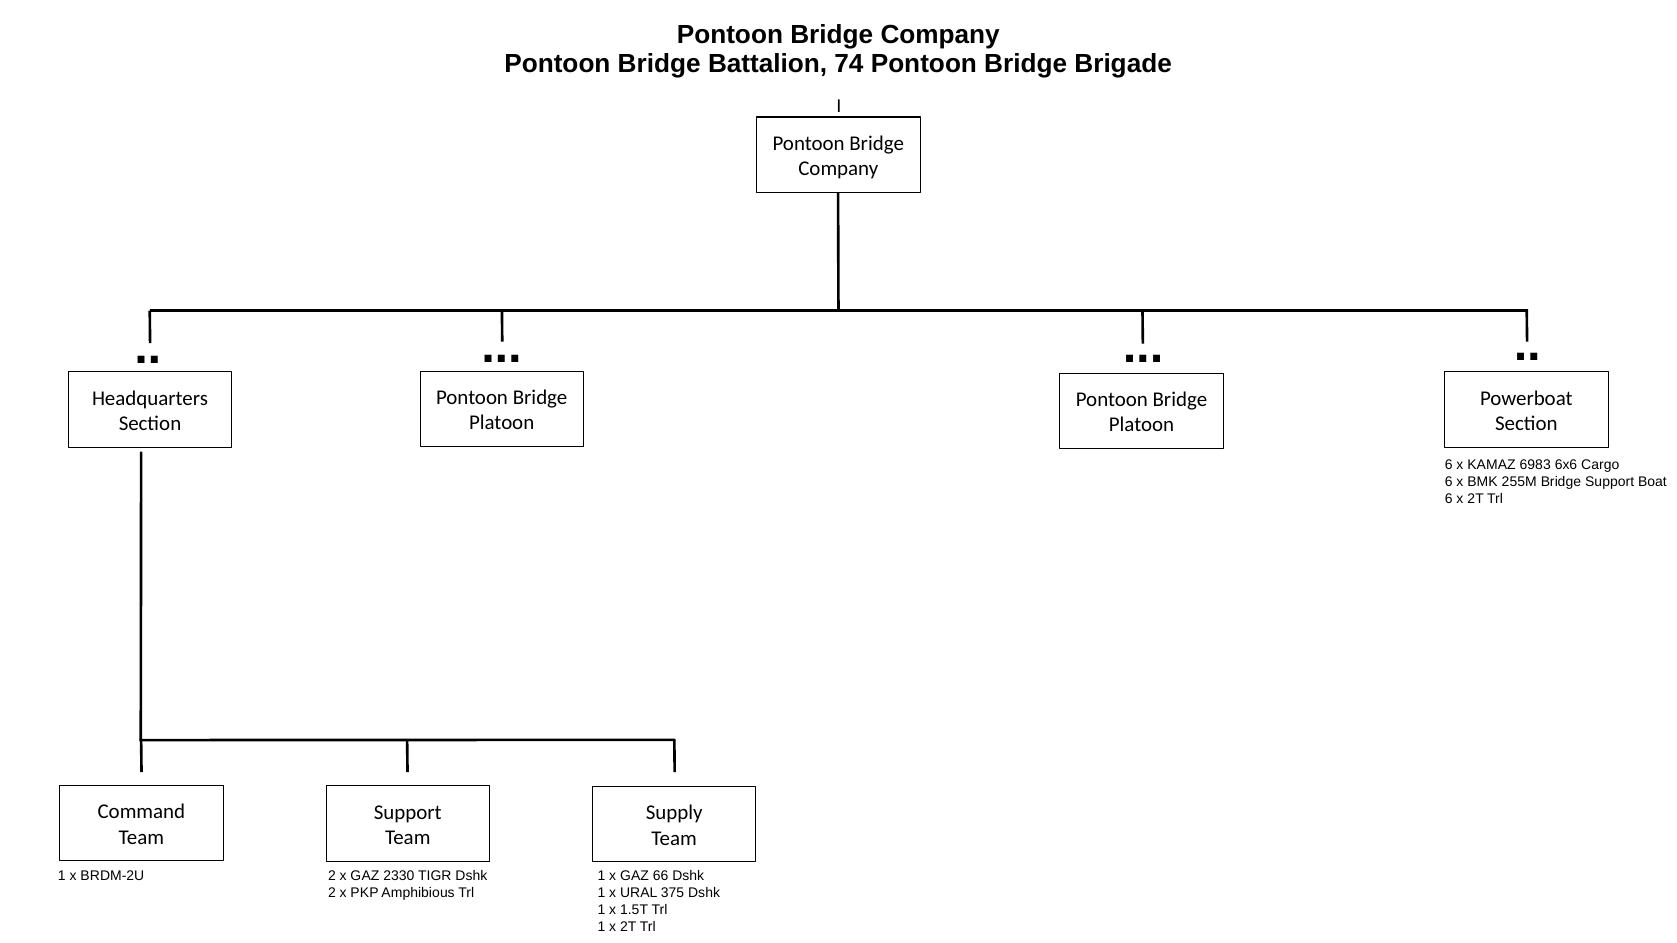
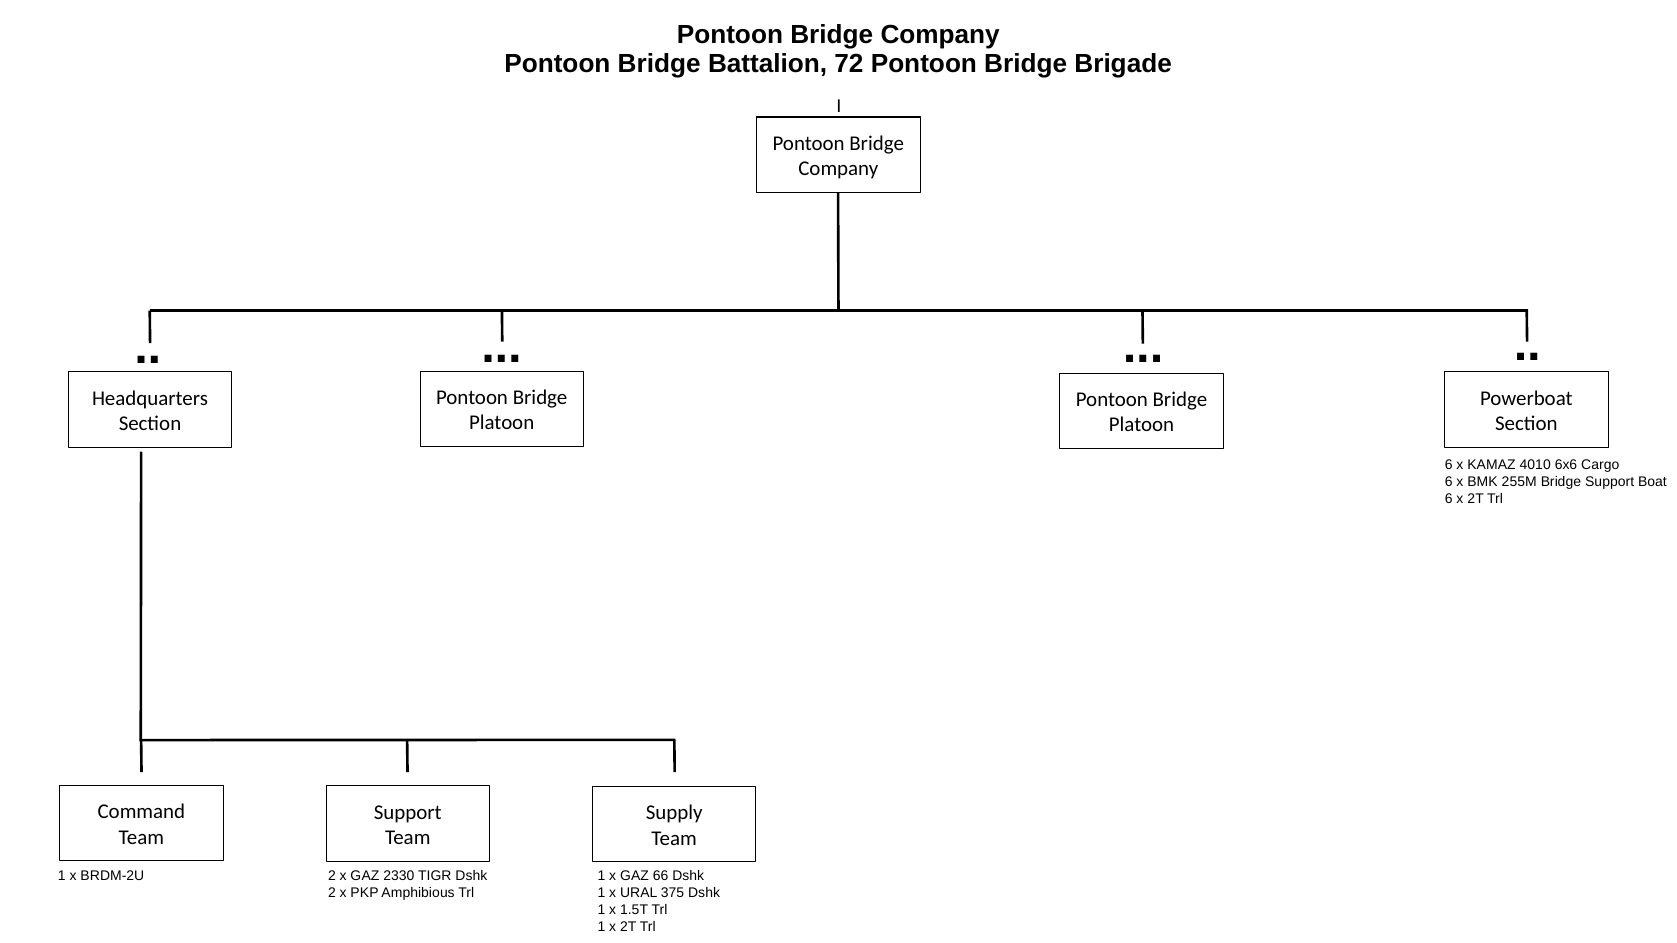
74: 74 -> 72
6983: 6983 -> 4010
